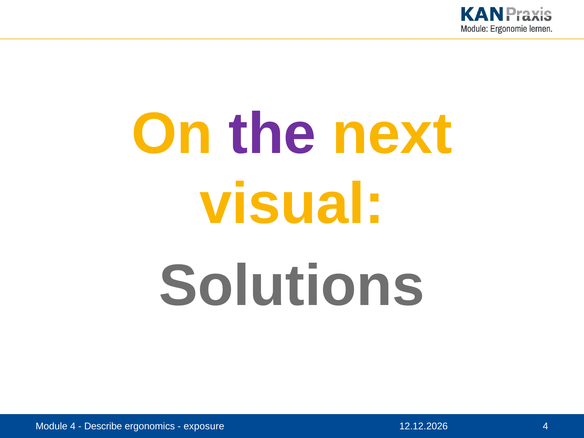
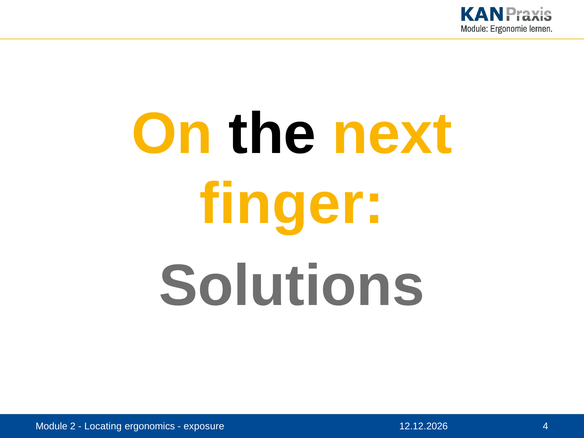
the colour: purple -> black
visual: visual -> finger
Module 4: 4 -> 2
Describe: Describe -> Locating
